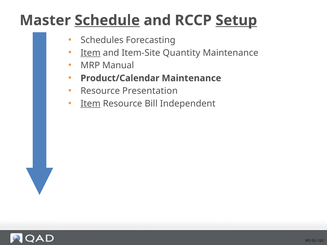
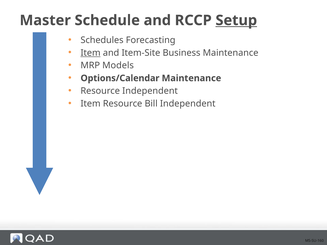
Schedule underline: present -> none
Quantity: Quantity -> Business
Manual: Manual -> Models
Product/Calendar: Product/Calendar -> Options/Calendar
Resource Presentation: Presentation -> Independent
Item at (91, 104) underline: present -> none
